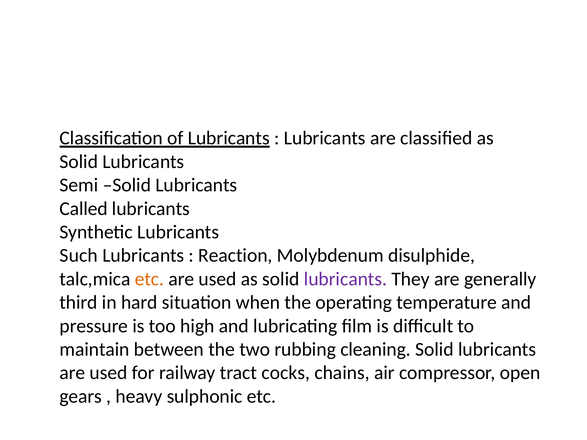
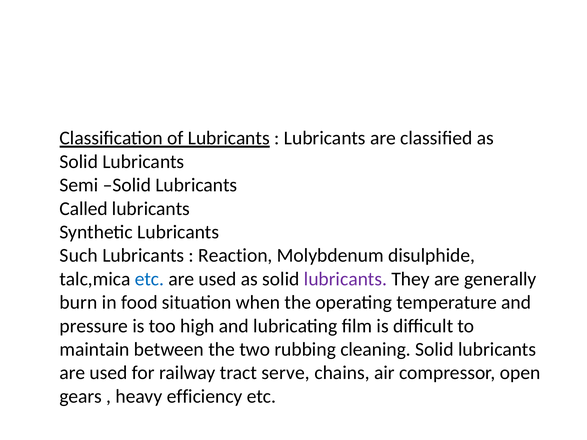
etc at (149, 279) colour: orange -> blue
third: third -> burn
hard: hard -> food
cocks: cocks -> serve
sulphonic: sulphonic -> efficiency
